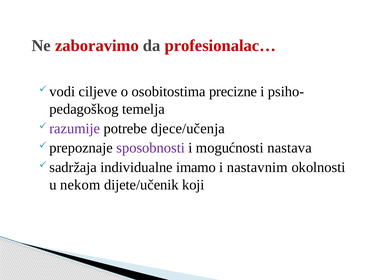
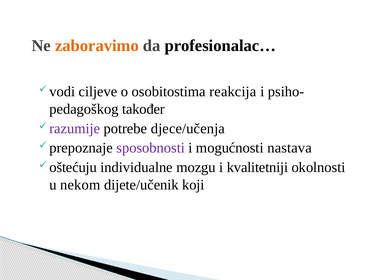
zaboravimo colour: red -> orange
profesionalac… colour: red -> black
precizne: precizne -> reakcija
temelja: temelja -> također
sadržaja: sadržaja -> oštećuju
imamo: imamo -> mozgu
nastavnim: nastavnim -> kvalitetniji
